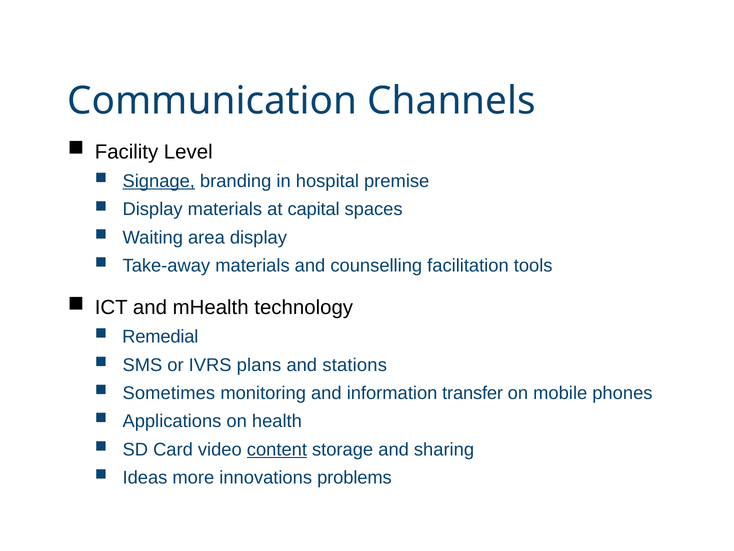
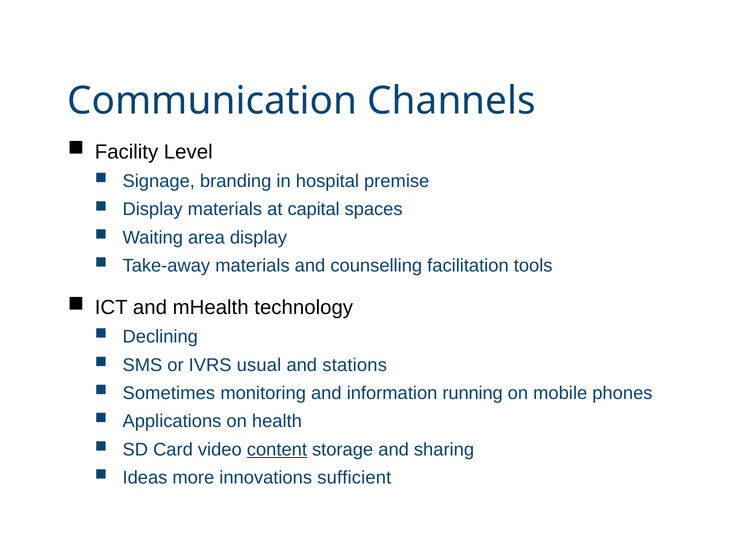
Signage underline: present -> none
Remedial: Remedial -> Declining
plans: plans -> usual
transfer: transfer -> running
problems: problems -> sufficient
